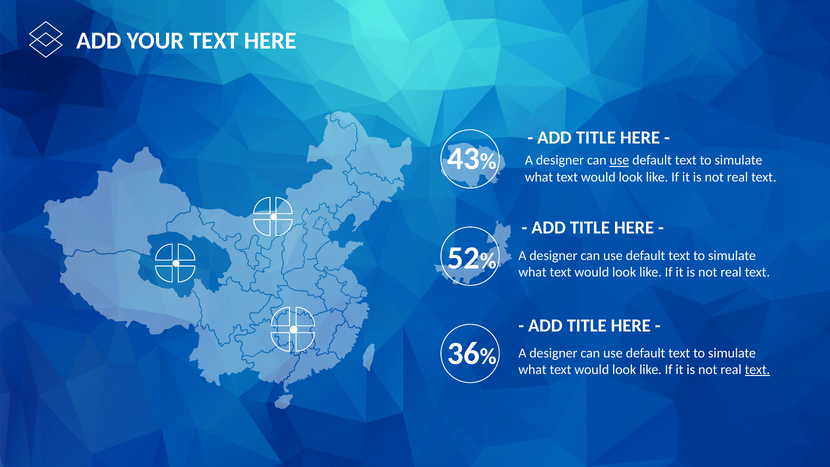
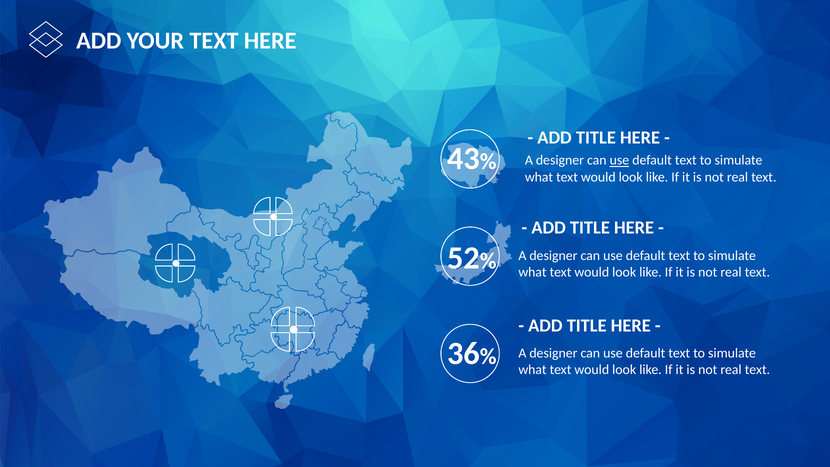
text at (757, 370) underline: present -> none
